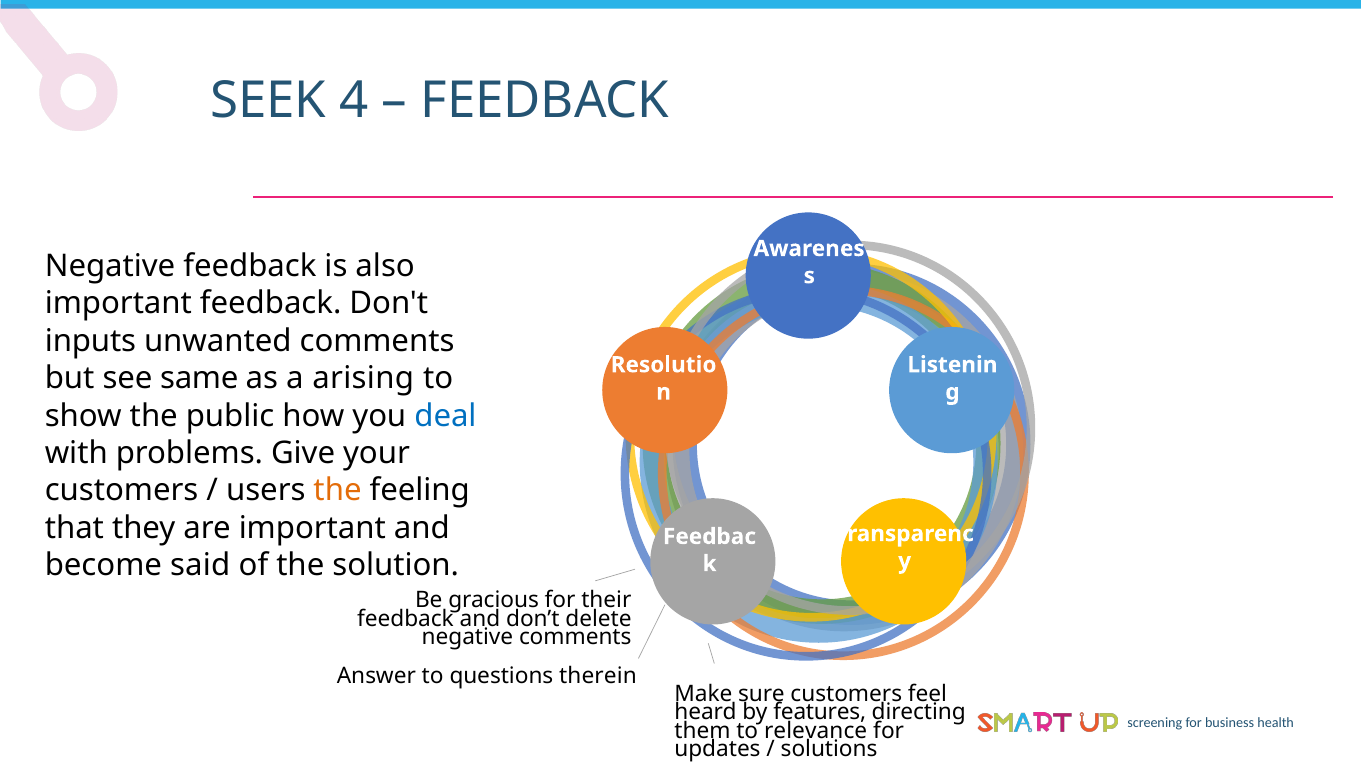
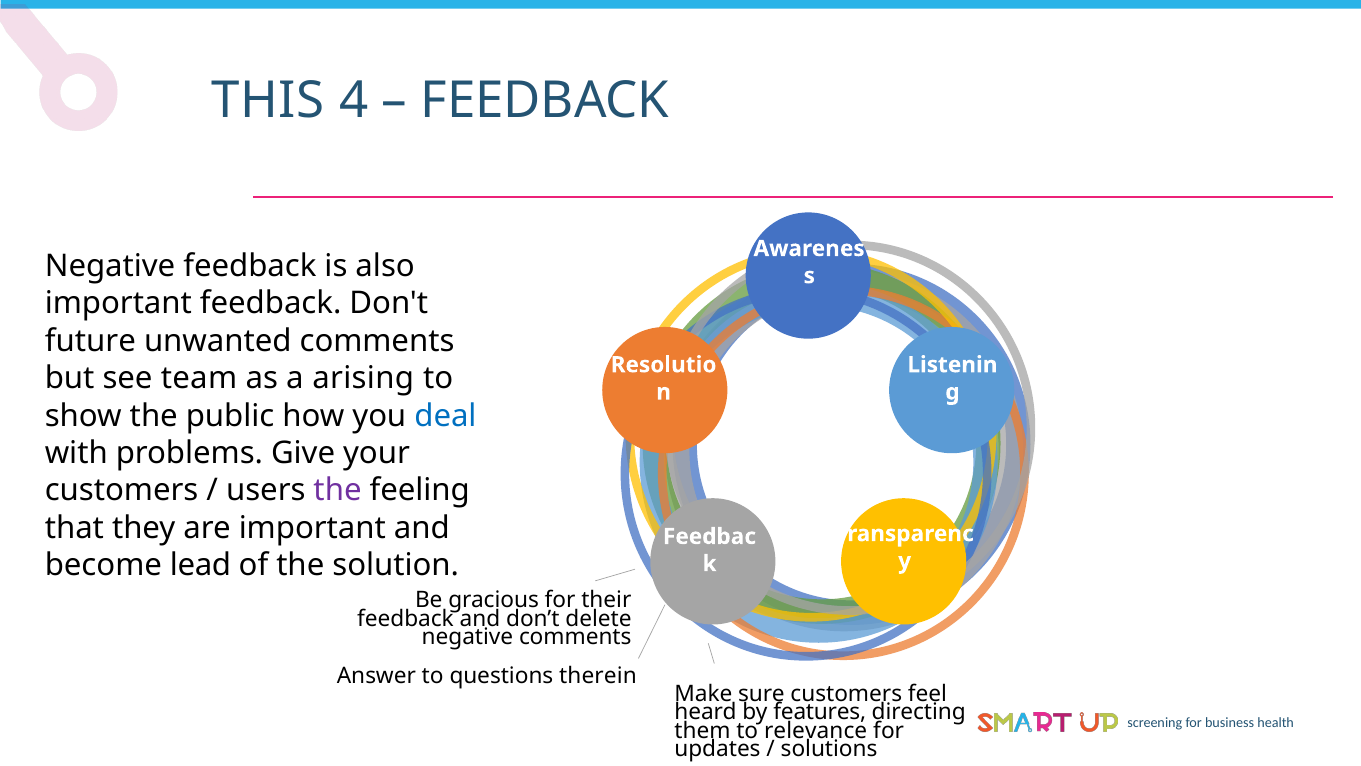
SEEK: SEEK -> THIS
inputs: inputs -> future
same: same -> team
the at (338, 490) colour: orange -> purple
said: said -> lead
